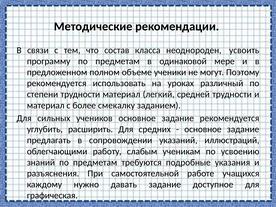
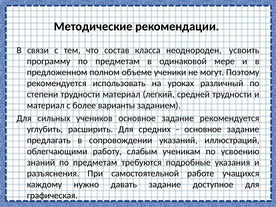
смекалку: смекалку -> варианты
